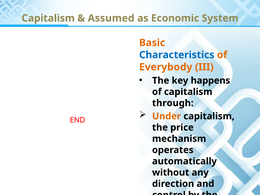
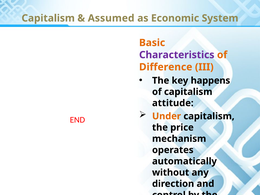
Characteristics colour: blue -> purple
Everybody: Everybody -> Difference
through: through -> attitude
